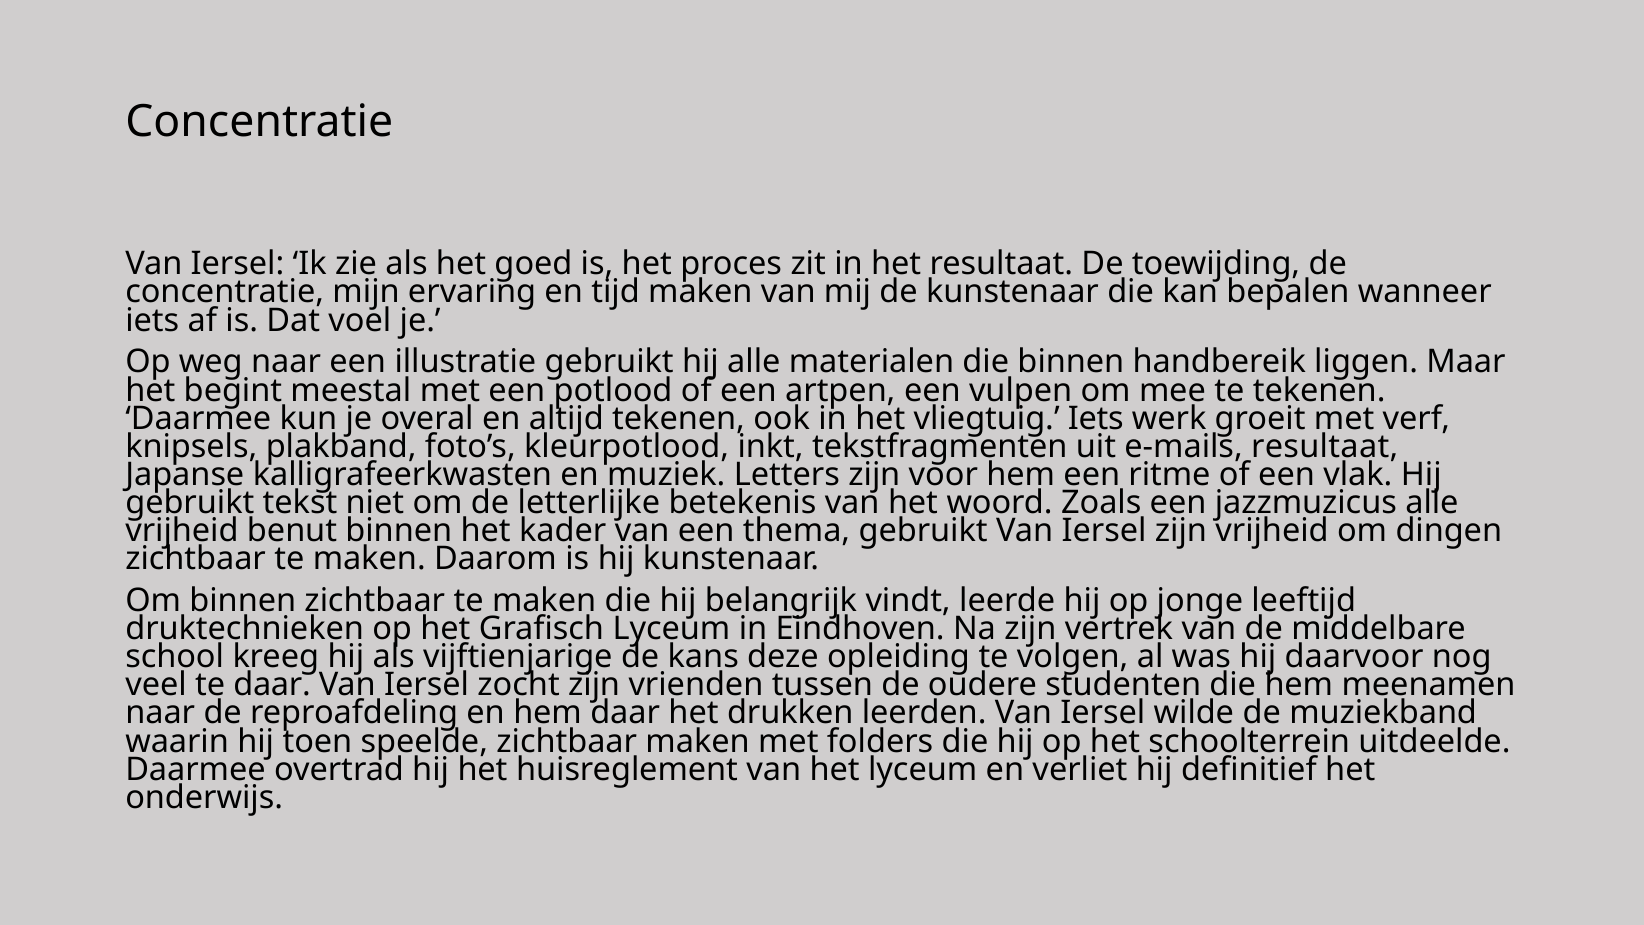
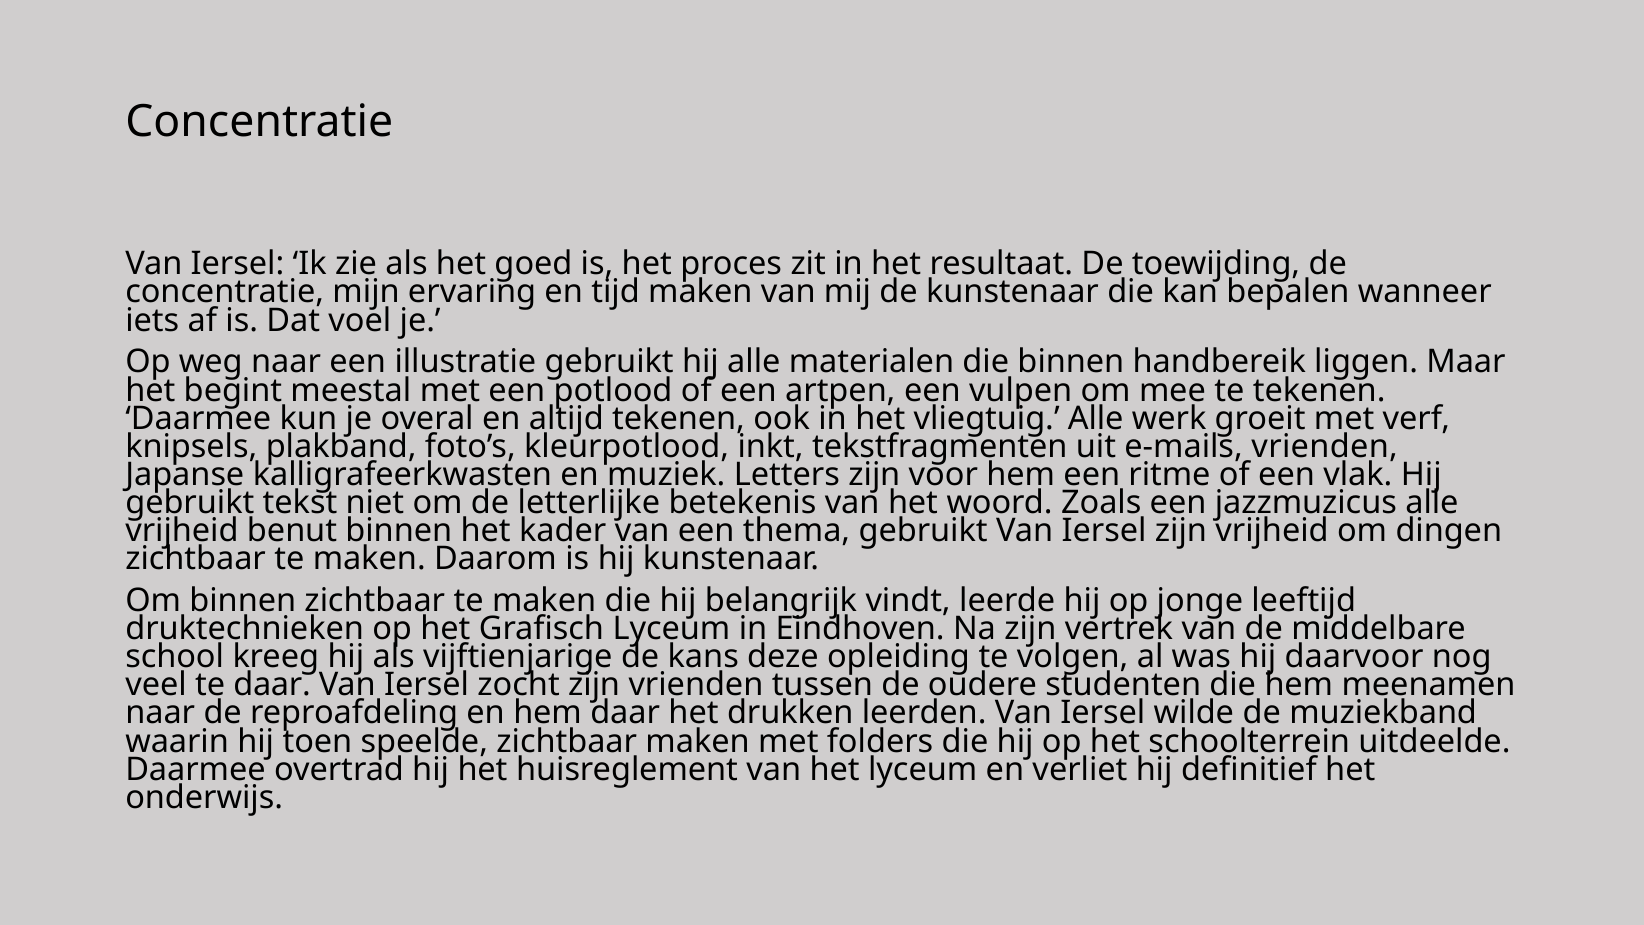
vliegtuig Iets: Iets -> Alle
e-mails resultaat: resultaat -> vrienden
